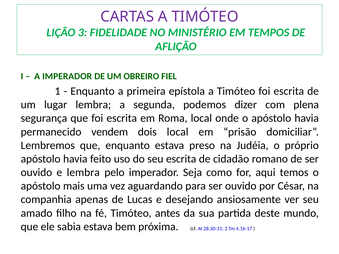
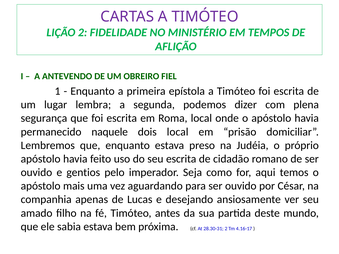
LIÇÃO 3: 3 -> 2
A IMPERADOR: IMPERADOR -> ANTEVENDO
vendem: vendem -> naquele
e lembra: lembra -> gentios
